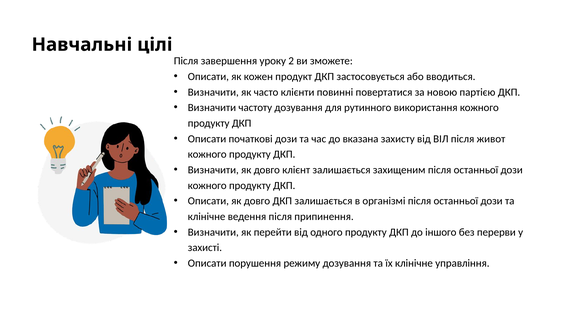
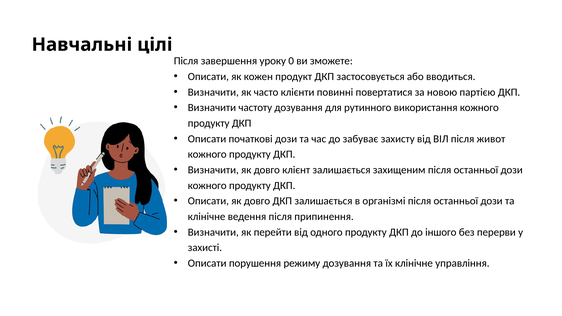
2: 2 -> 0
вказана: вказана -> забуває
